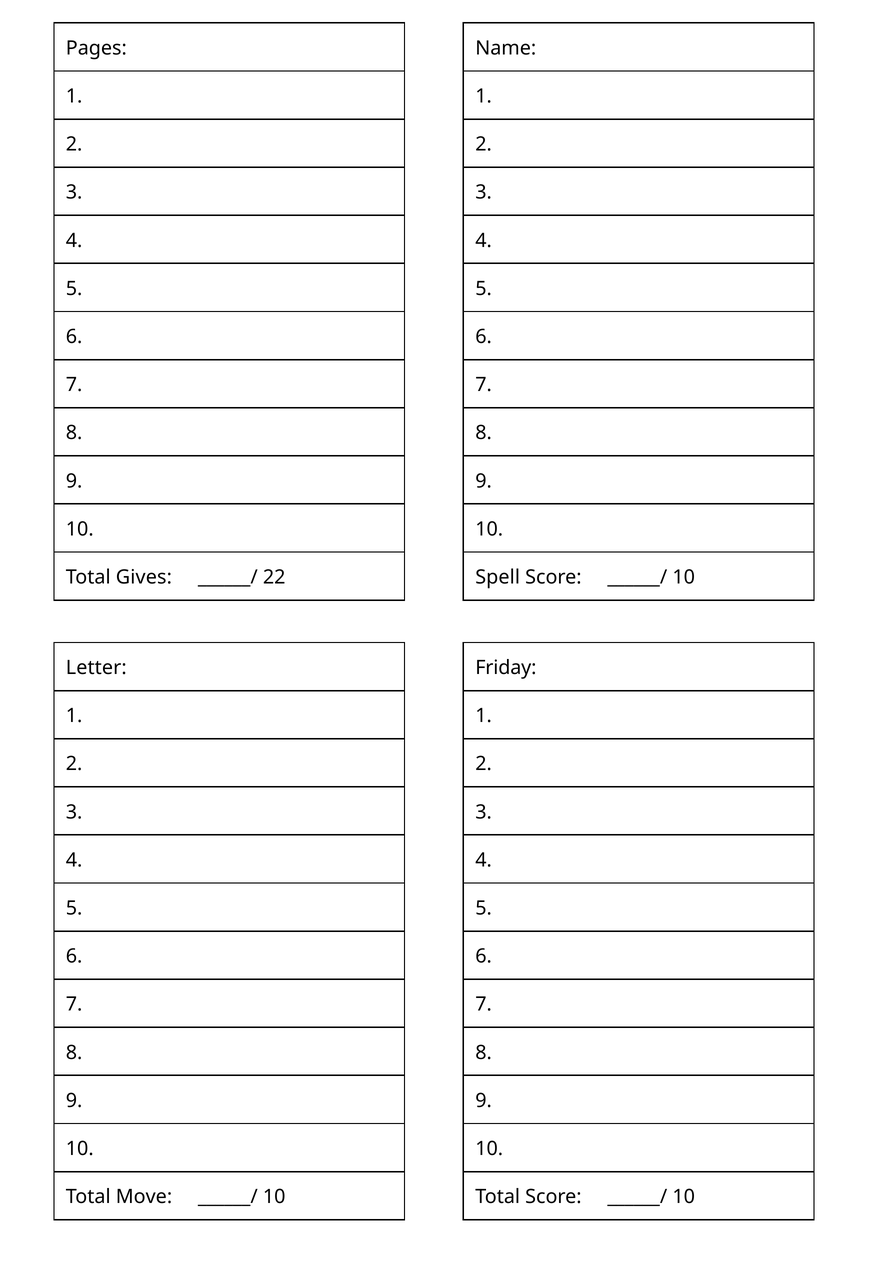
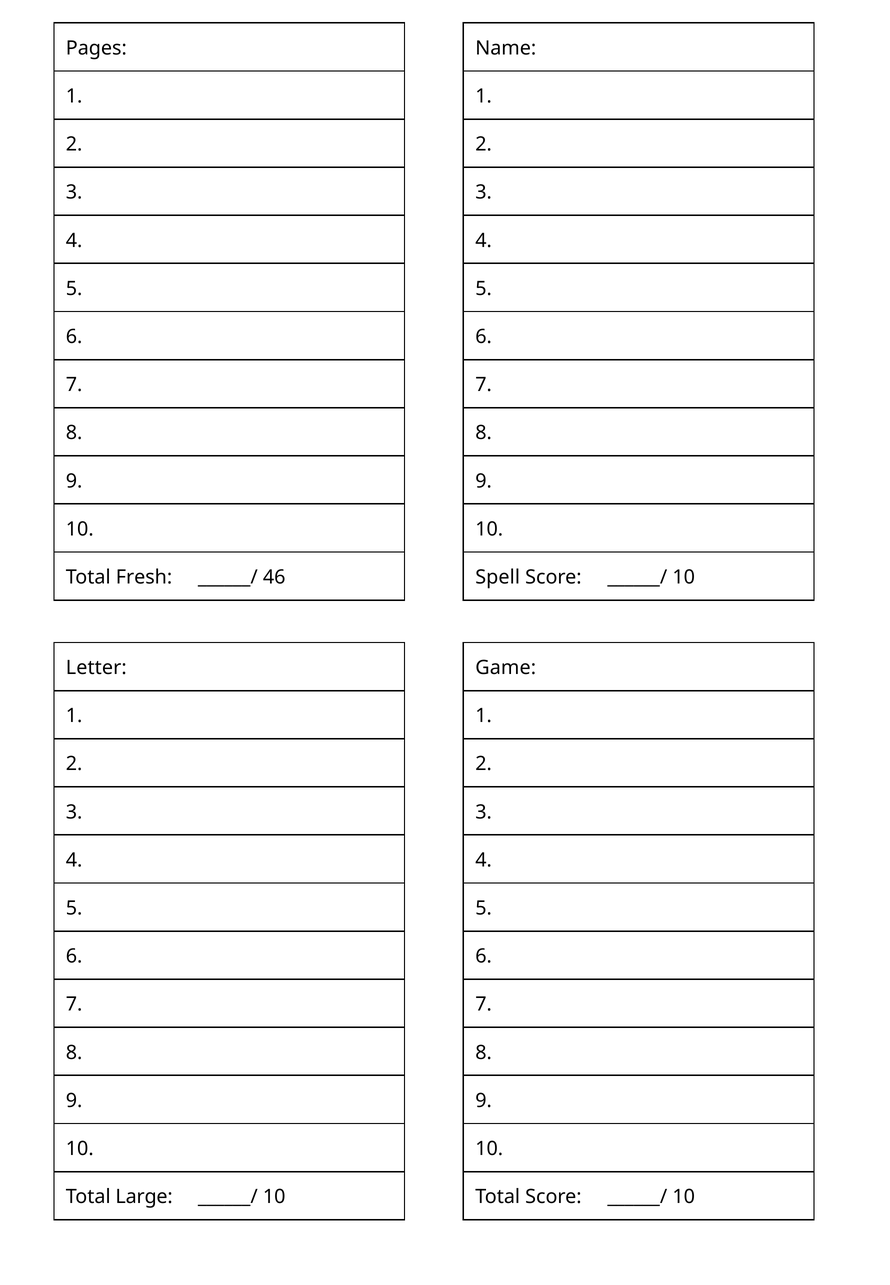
Gives: Gives -> Fresh
22: 22 -> 46
Friday: Friday -> Game
Move: Move -> Large
